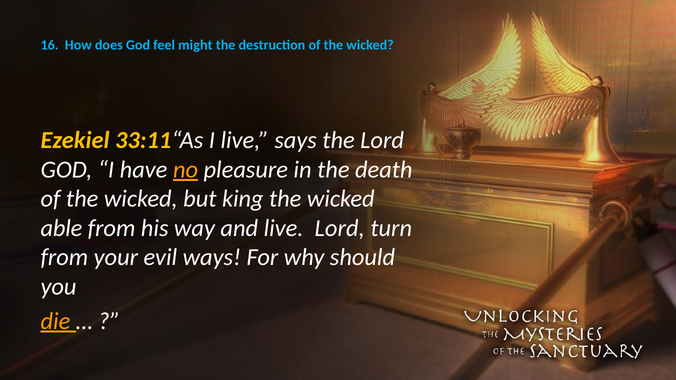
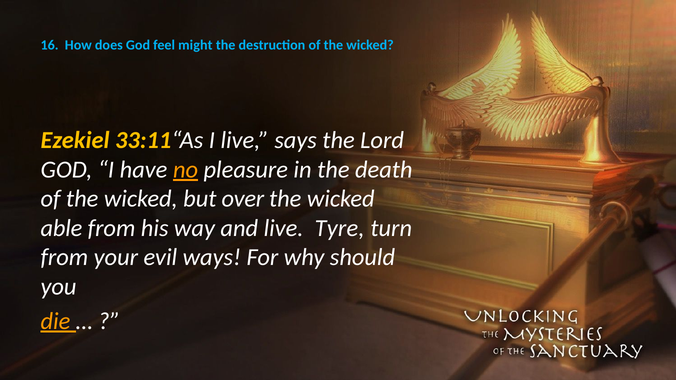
king: king -> over
live Lord: Lord -> Tyre
